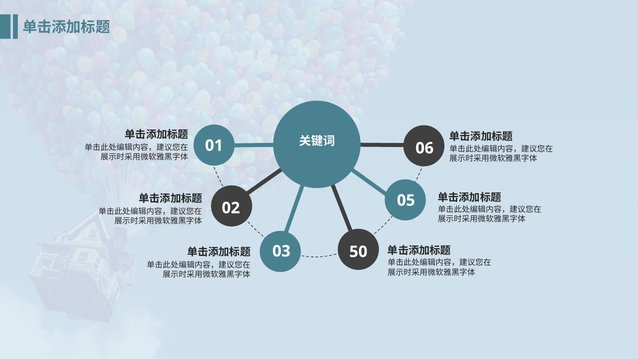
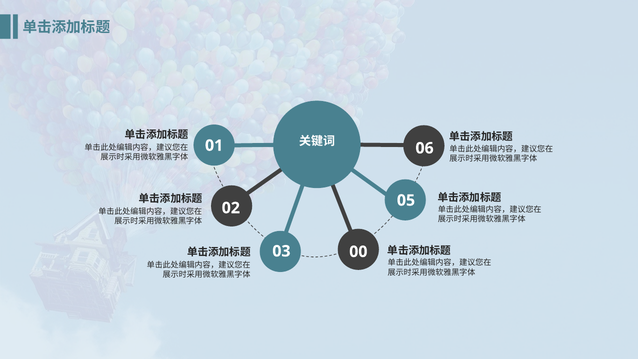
50: 50 -> 00
